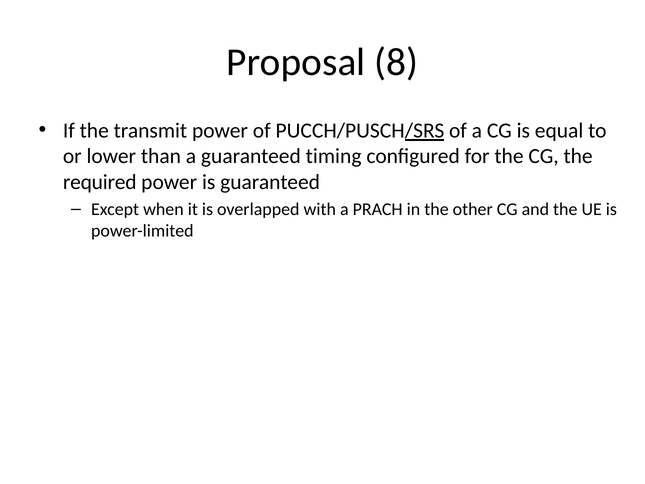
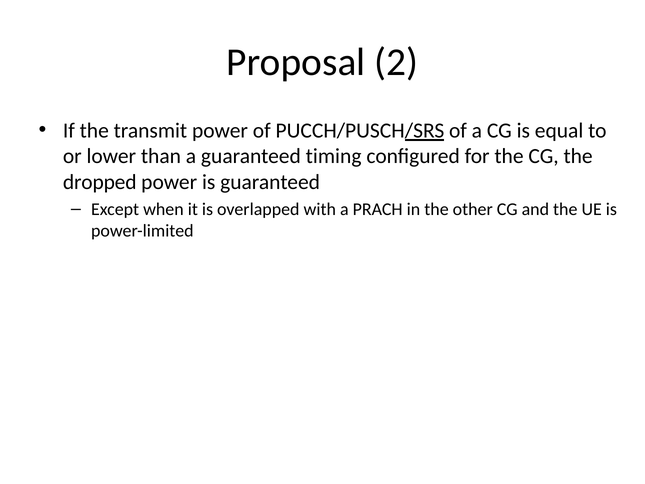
8: 8 -> 2
required: required -> dropped
